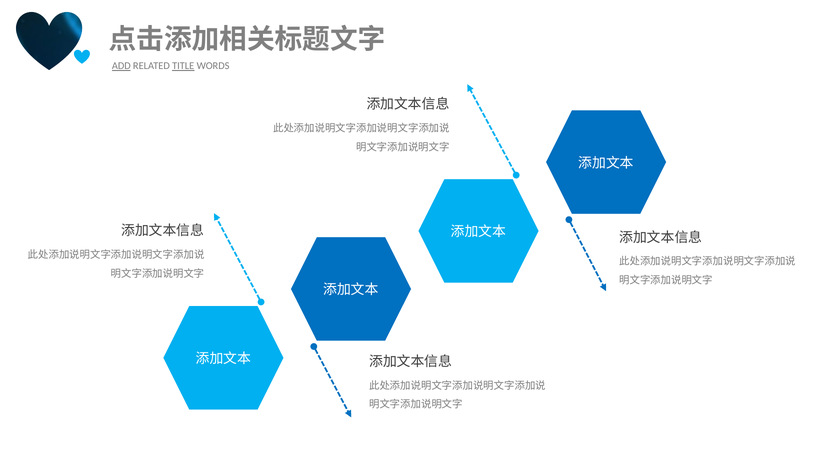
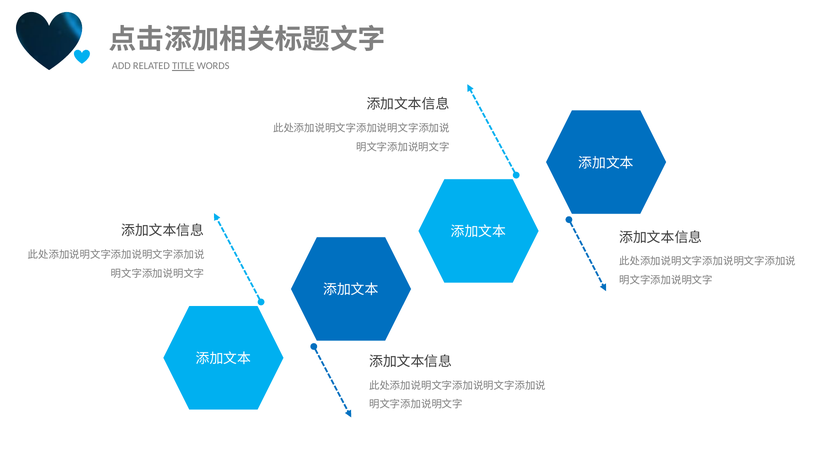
ADD underline: present -> none
